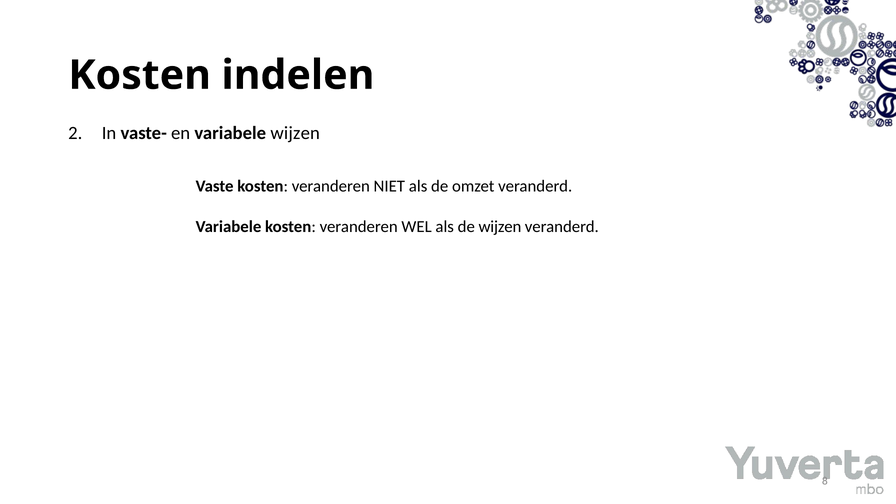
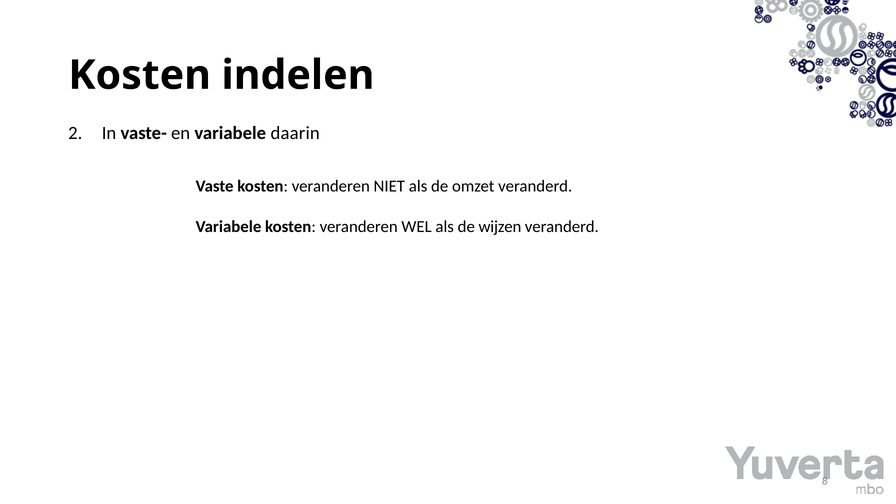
variabele wijzen: wijzen -> daarin
